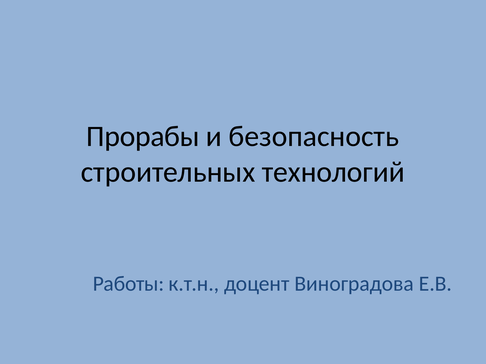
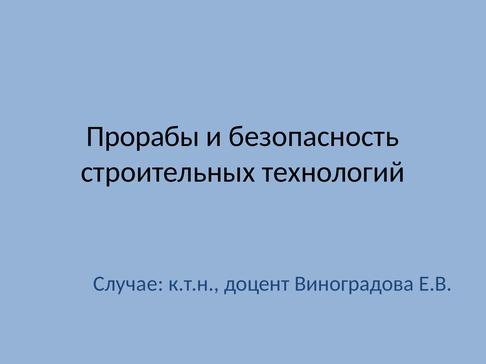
Работы: Работы -> Случае
